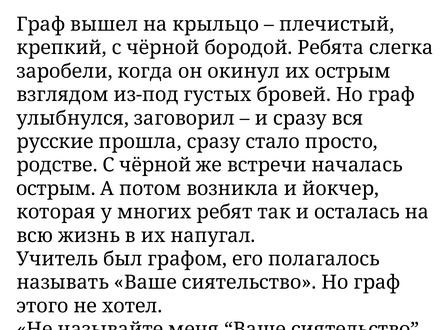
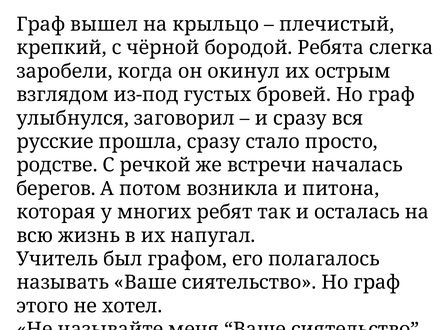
чёрной at (155, 165): чёрной -> речкой
острым at (56, 189): острым -> берегов
йокчер: йокчер -> питона
